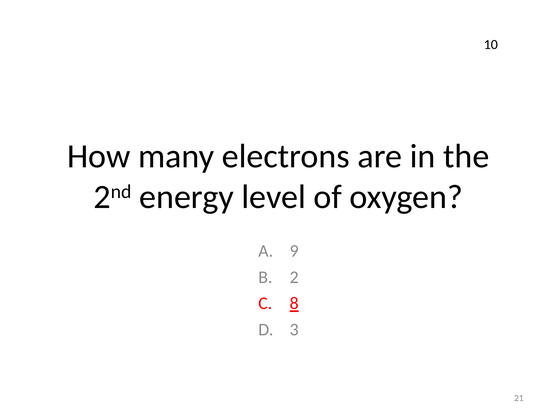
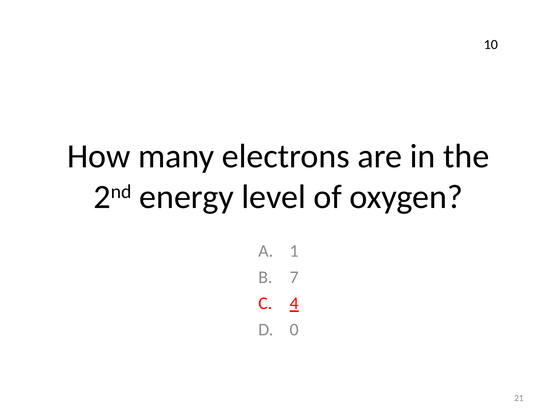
9: 9 -> 1
2: 2 -> 7
8: 8 -> 4
3: 3 -> 0
